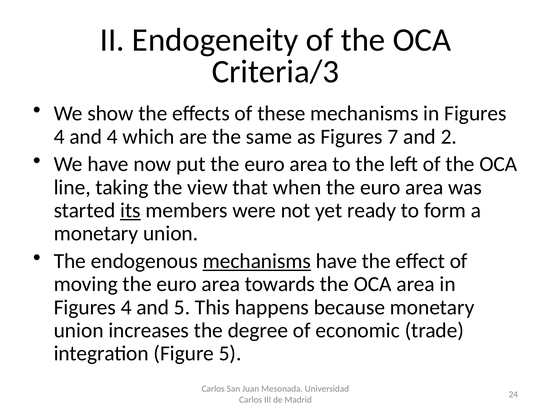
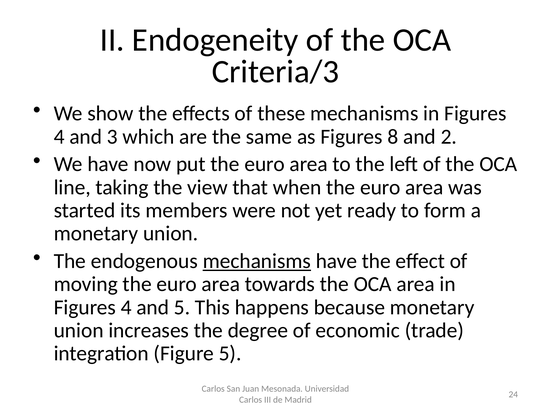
and 4: 4 -> 3
7: 7 -> 8
its underline: present -> none
